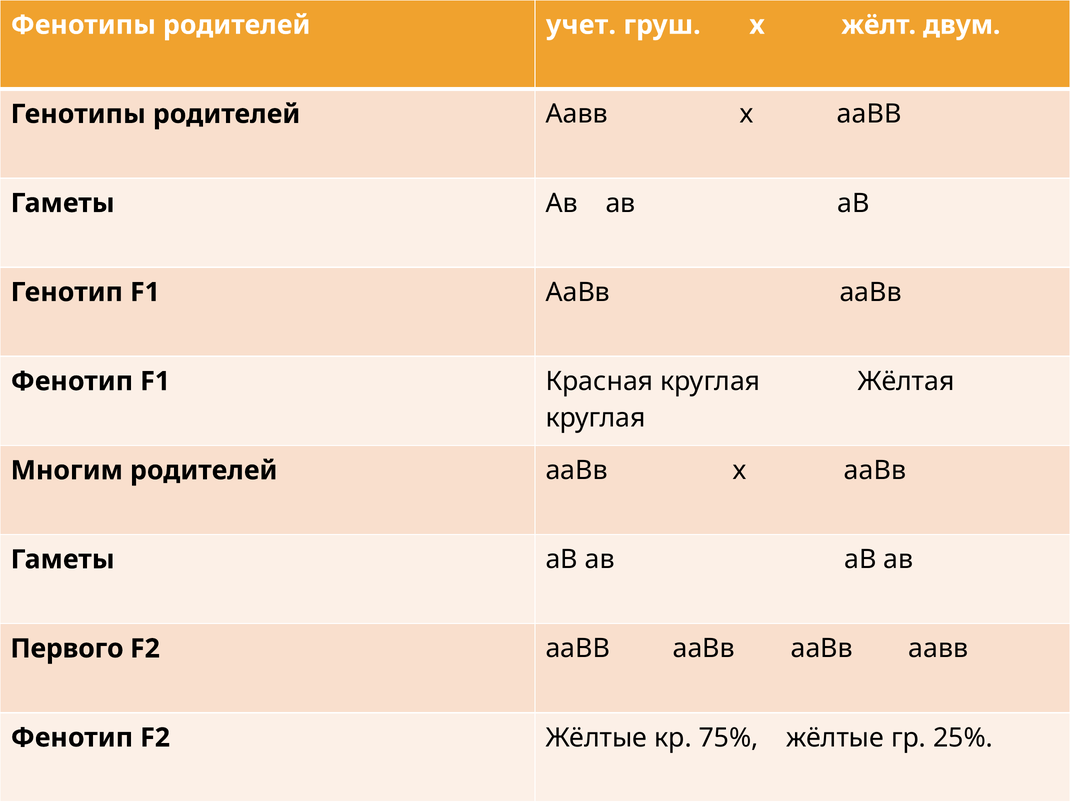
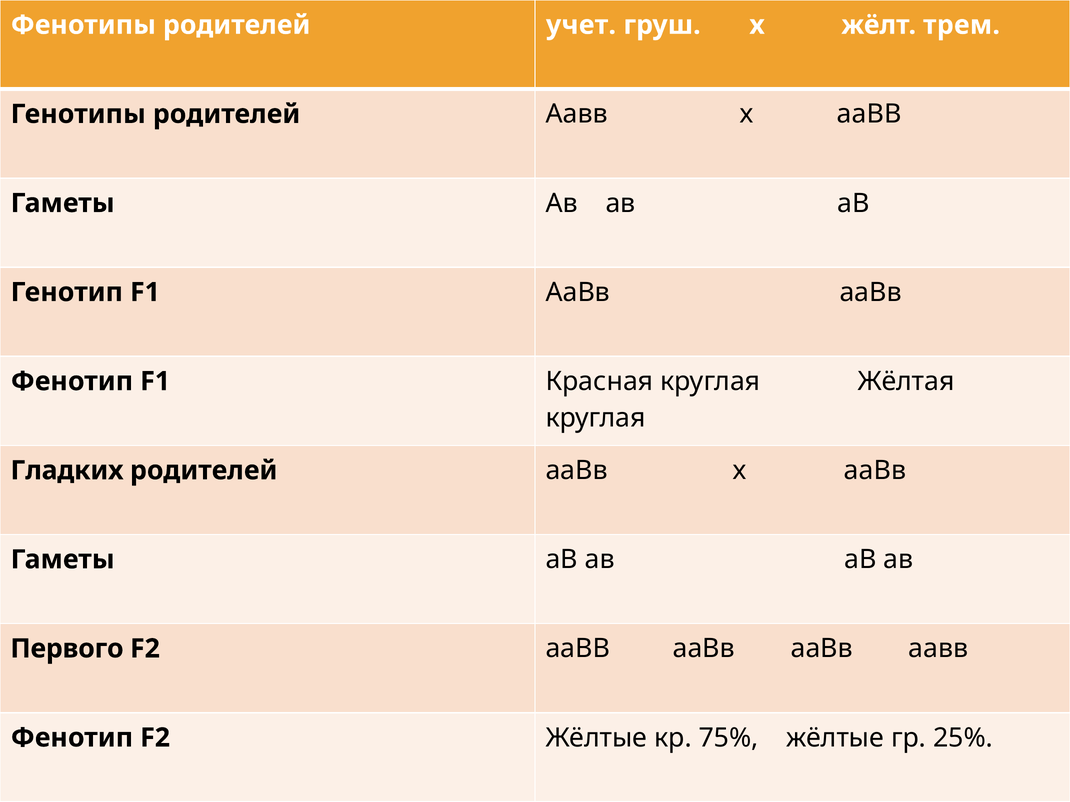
двум: двум -> трем
Многим: Многим -> Гладких
